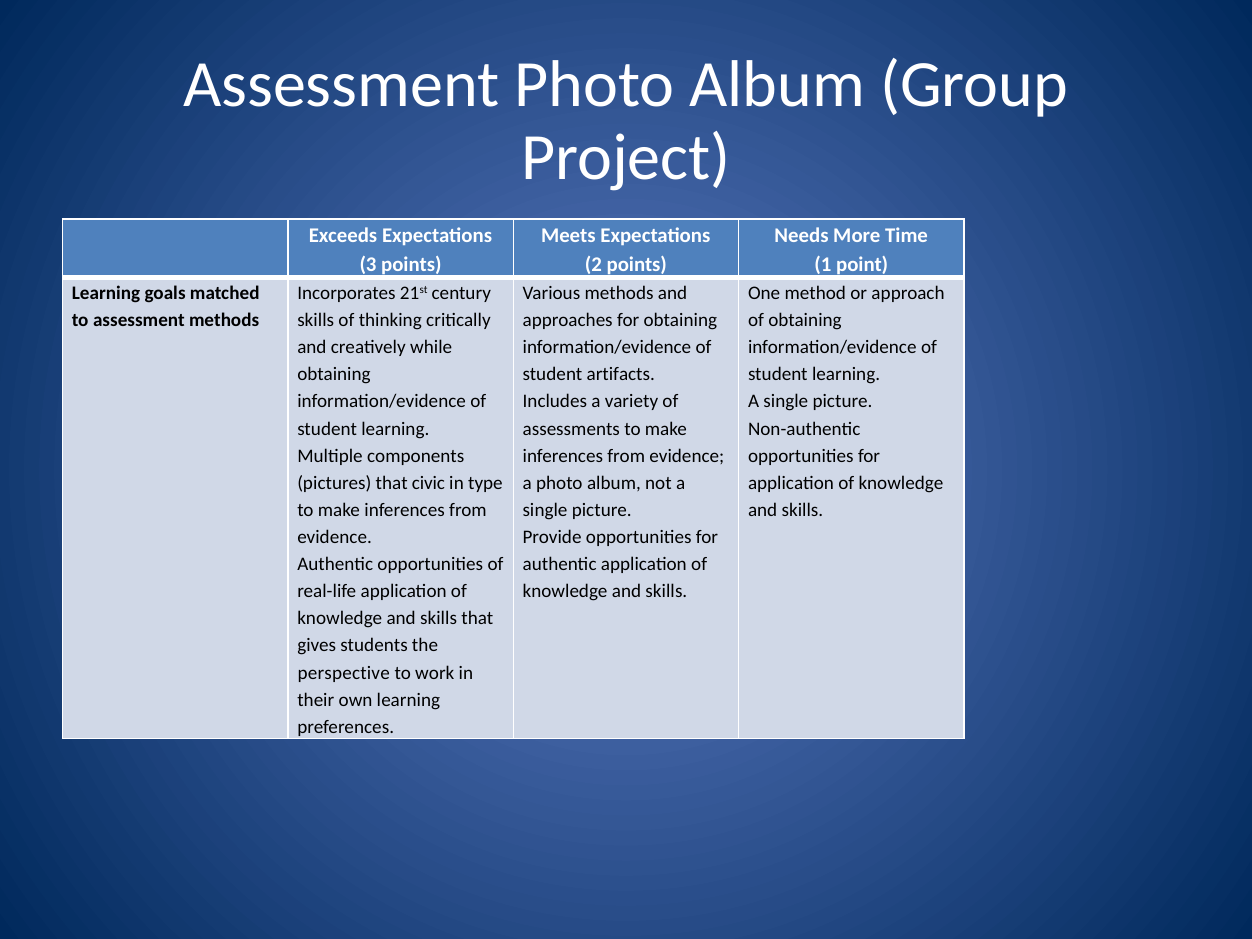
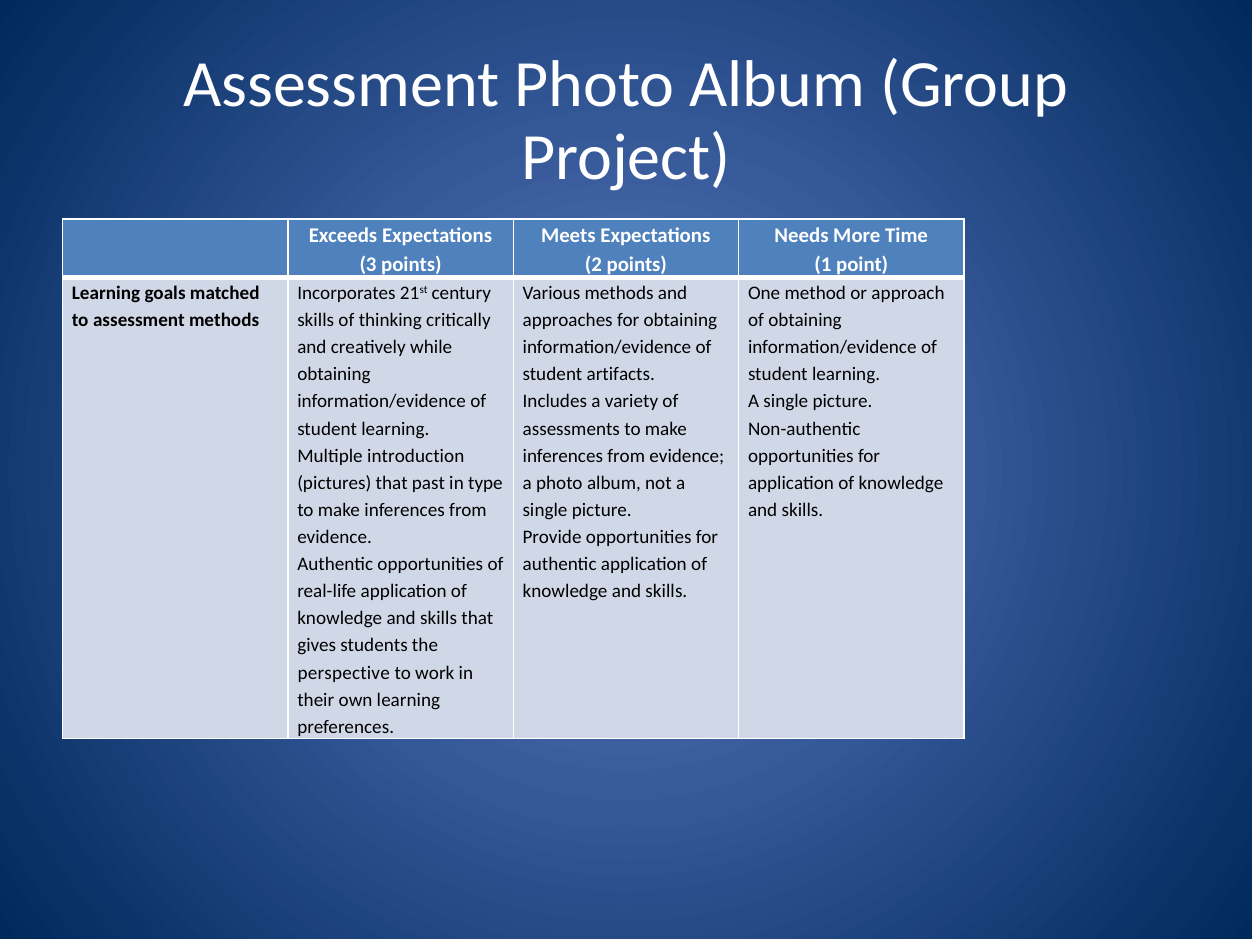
components: components -> introduction
civic: civic -> past
